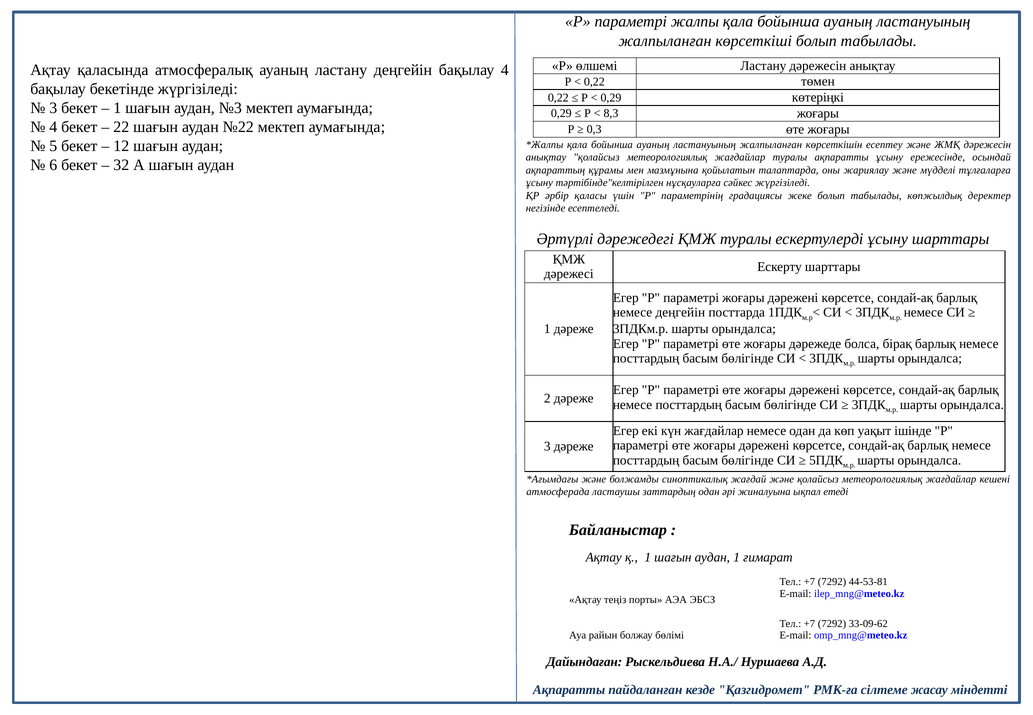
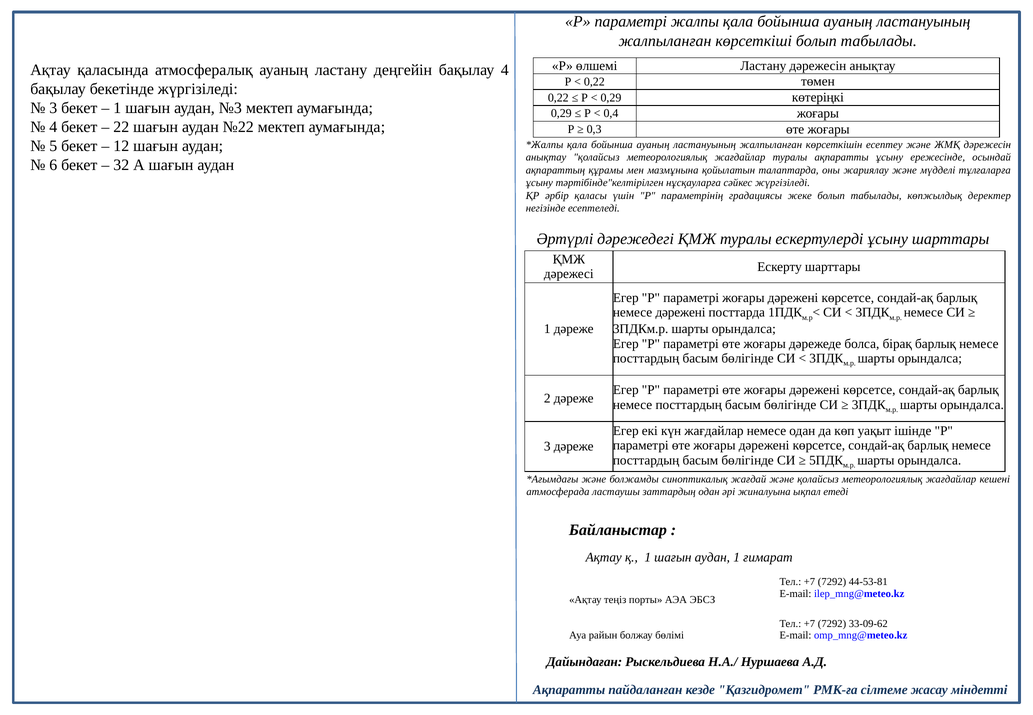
8,3: 8,3 -> 0,4
немесе деңгейін: деңгейін -> дәрежені
